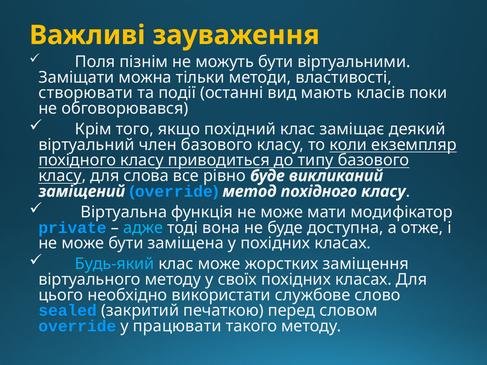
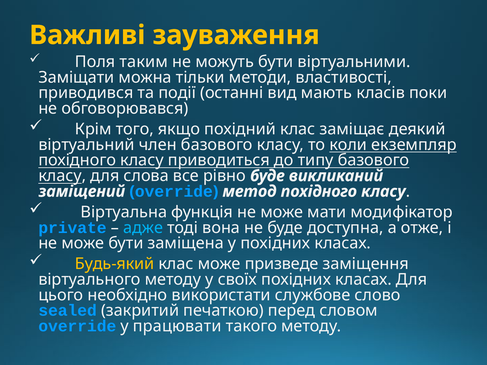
пізнім: пізнім -> таким
створювати: створювати -> приводився
Будь-який colour: light blue -> yellow
жорстких: жорстких -> призведе
